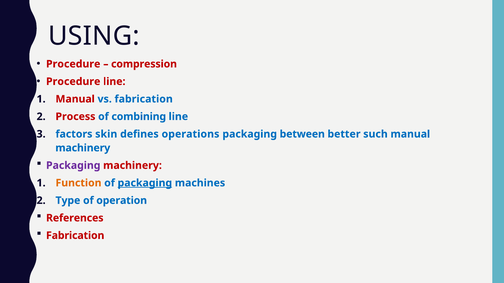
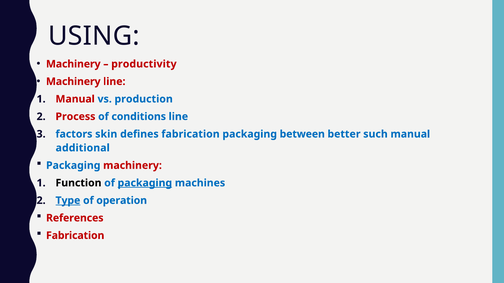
Procedure at (73, 64): Procedure -> Machinery
compression: compression -> productivity
Procedure at (73, 82): Procedure -> Machinery
vs fabrication: fabrication -> production
combining: combining -> conditions
defines operations: operations -> fabrication
machinery at (83, 148): machinery -> additional
Packaging at (73, 166) colour: purple -> blue
Function colour: orange -> black
Type underline: none -> present
